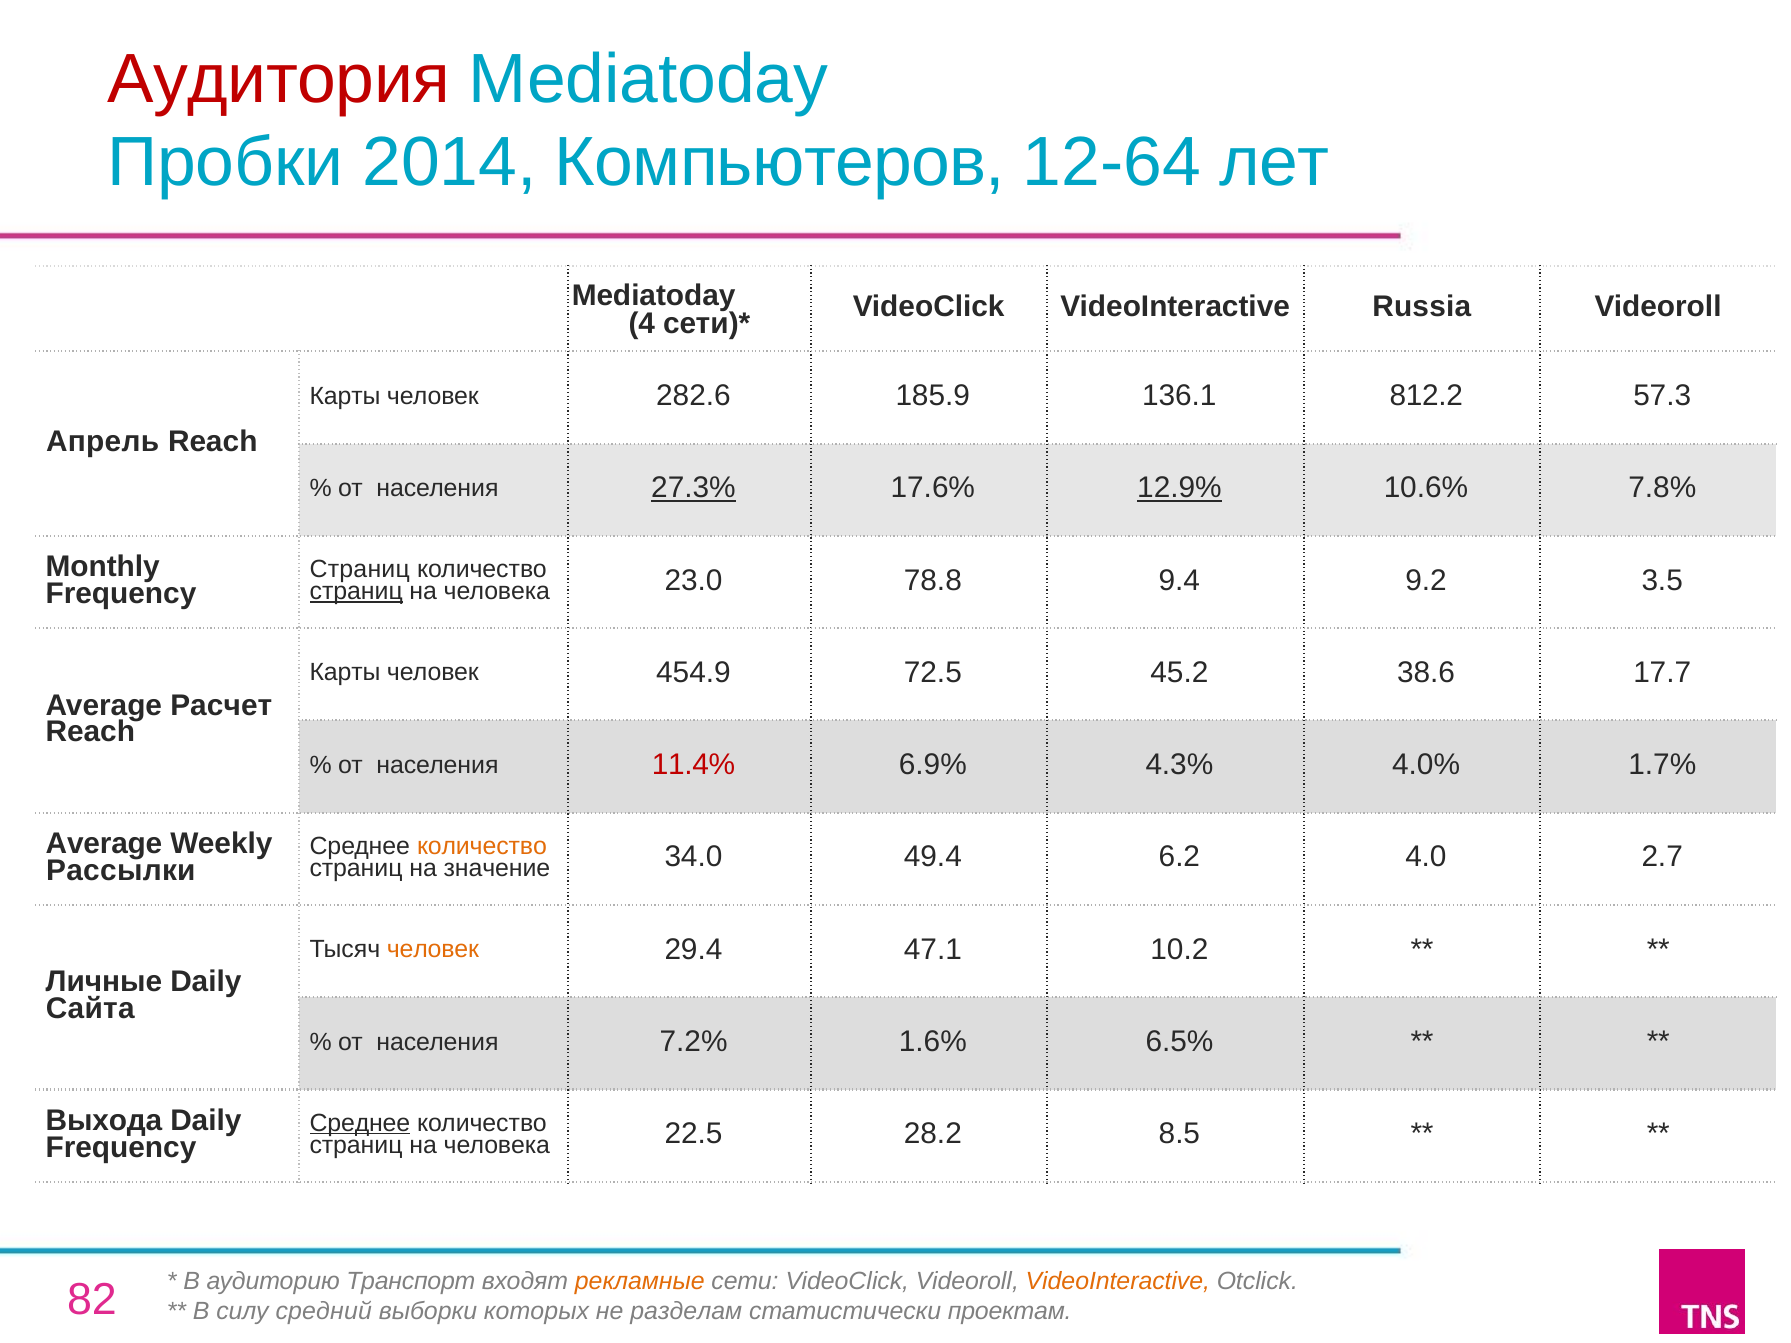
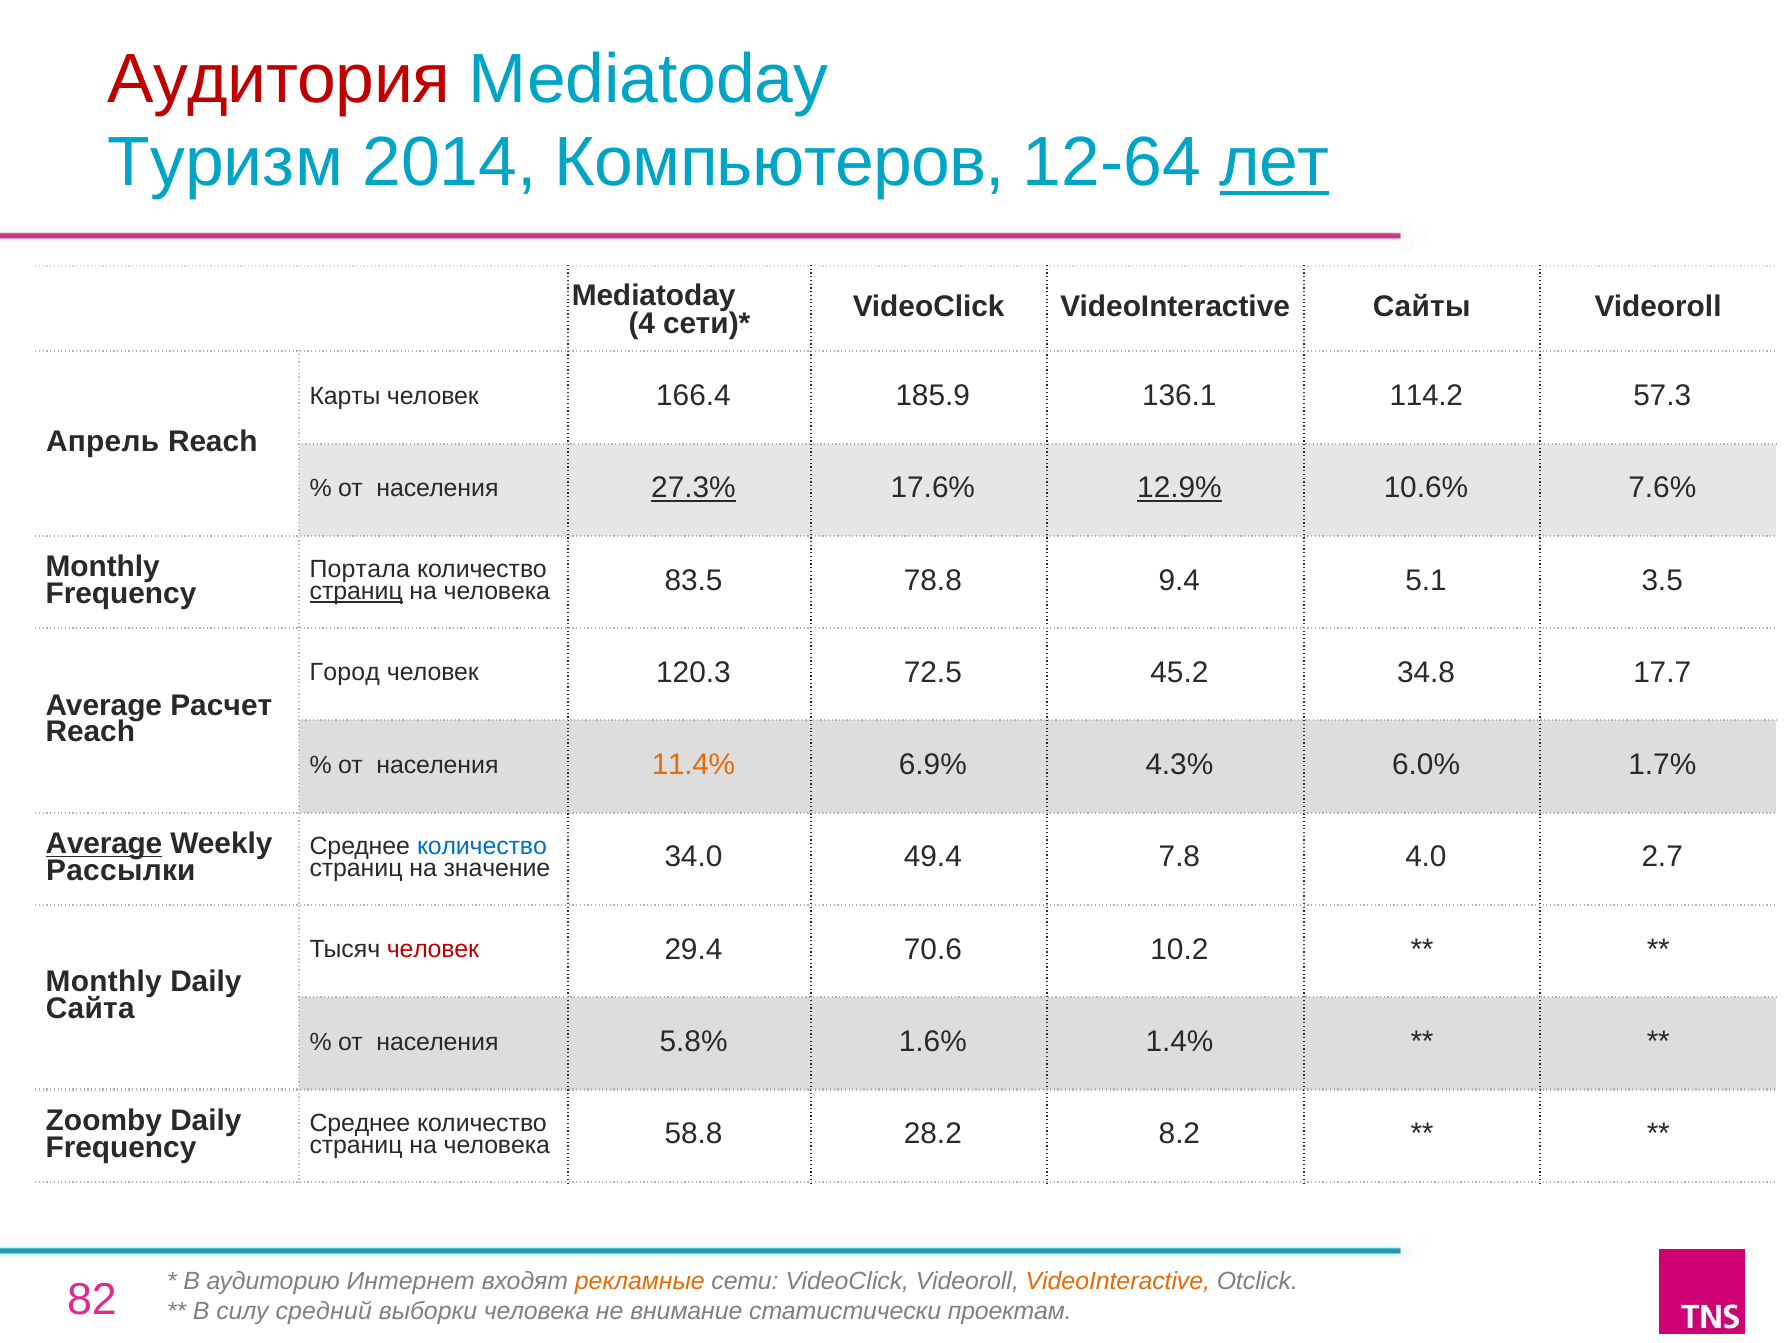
Пробки: Пробки -> Туризм
лет underline: none -> present
Russia: Russia -> Сайты
282.6: 282.6 -> 166.4
812.2: 812.2 -> 114.2
7.8%: 7.8% -> 7.6%
Страниц at (360, 569): Страниц -> Портала
23.0: 23.0 -> 83.5
9.2: 9.2 -> 5.1
Карты at (345, 673): Карты -> Город
454.9: 454.9 -> 120.3
38.6: 38.6 -> 34.8
11.4% colour: red -> orange
4.0%: 4.0% -> 6.0%
Average at (104, 844) underline: none -> present
количество at (482, 846) colour: orange -> blue
6.2: 6.2 -> 7.8
человек at (433, 950) colour: orange -> red
47.1: 47.1 -> 70.6
Личные at (104, 982): Личные -> Monthly
7.2%: 7.2% -> 5.8%
6.5%: 6.5% -> 1.4%
Выхода: Выхода -> Zoomby
Среднее at (360, 1123) underline: present -> none
22.5: 22.5 -> 58.8
8.5: 8.5 -> 8.2
Транспорт: Транспорт -> Интернет
выборки которых: которых -> человека
разделам: разделам -> внимание
